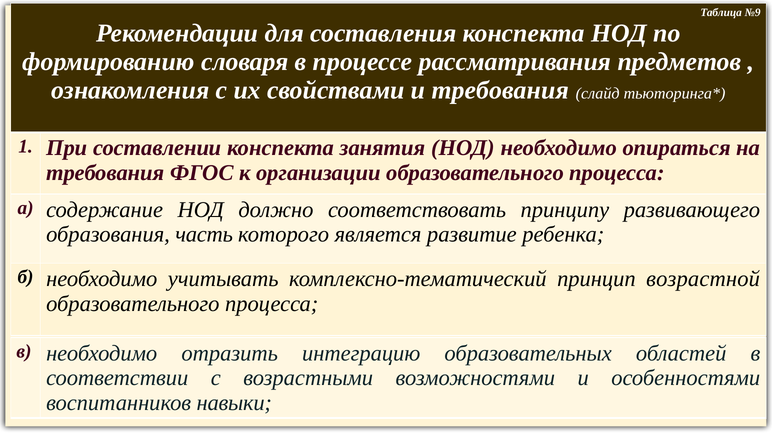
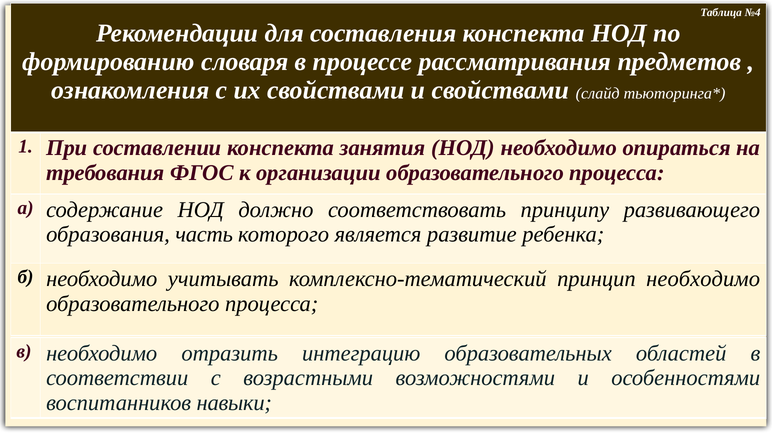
№9: №9 -> №4
и требования: требования -> свойствами
принцип возрастной: возрастной -> необходимо
